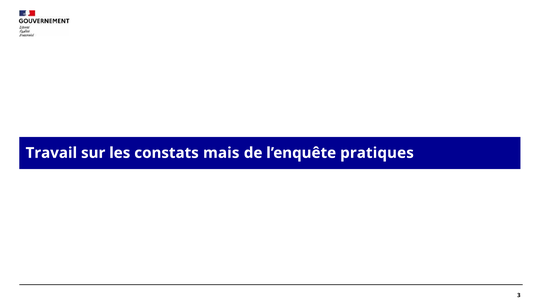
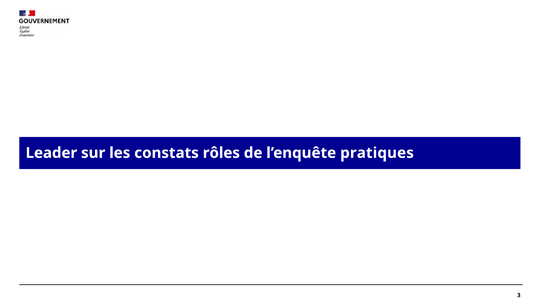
Travail: Travail -> Leader
mais: mais -> rôles
